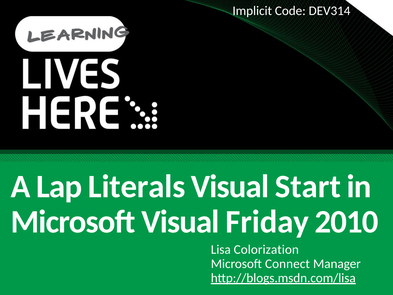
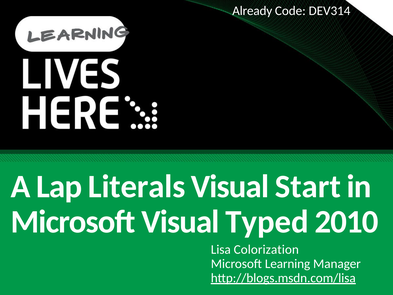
Implicit: Implicit -> Already
Friday: Friday -> Typed
Connect: Connect -> Learning
